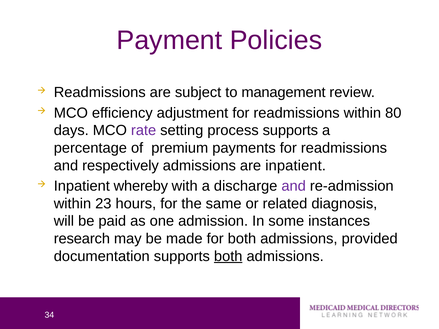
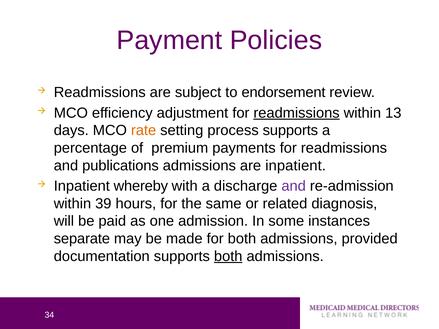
management: management -> endorsement
readmissions at (297, 113) underline: none -> present
80: 80 -> 13
rate colour: purple -> orange
respectively: respectively -> publications
23: 23 -> 39
research: research -> separate
